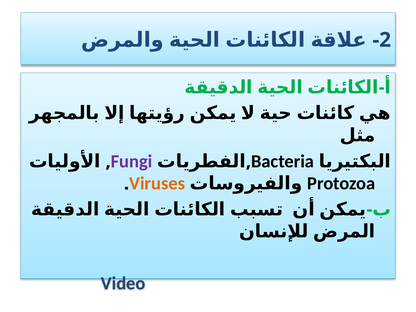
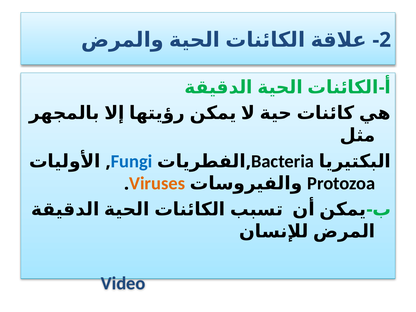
Fungi colour: purple -> blue
